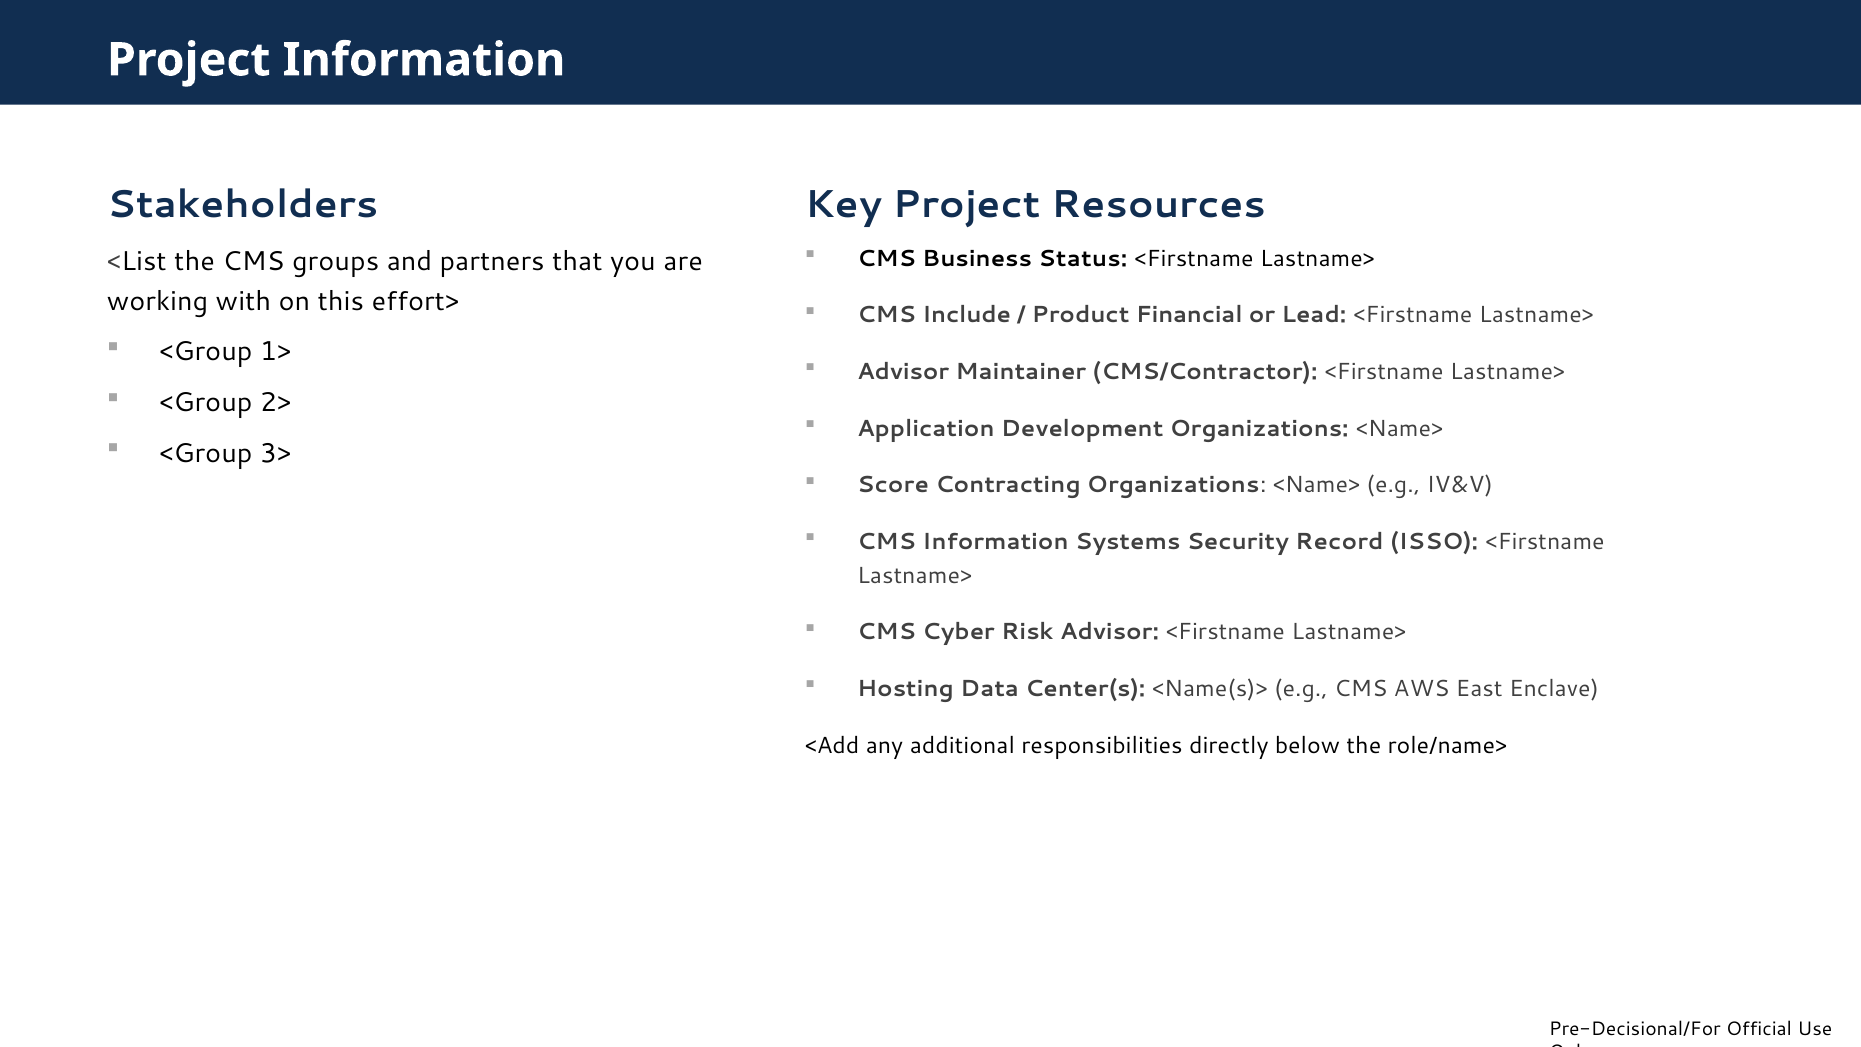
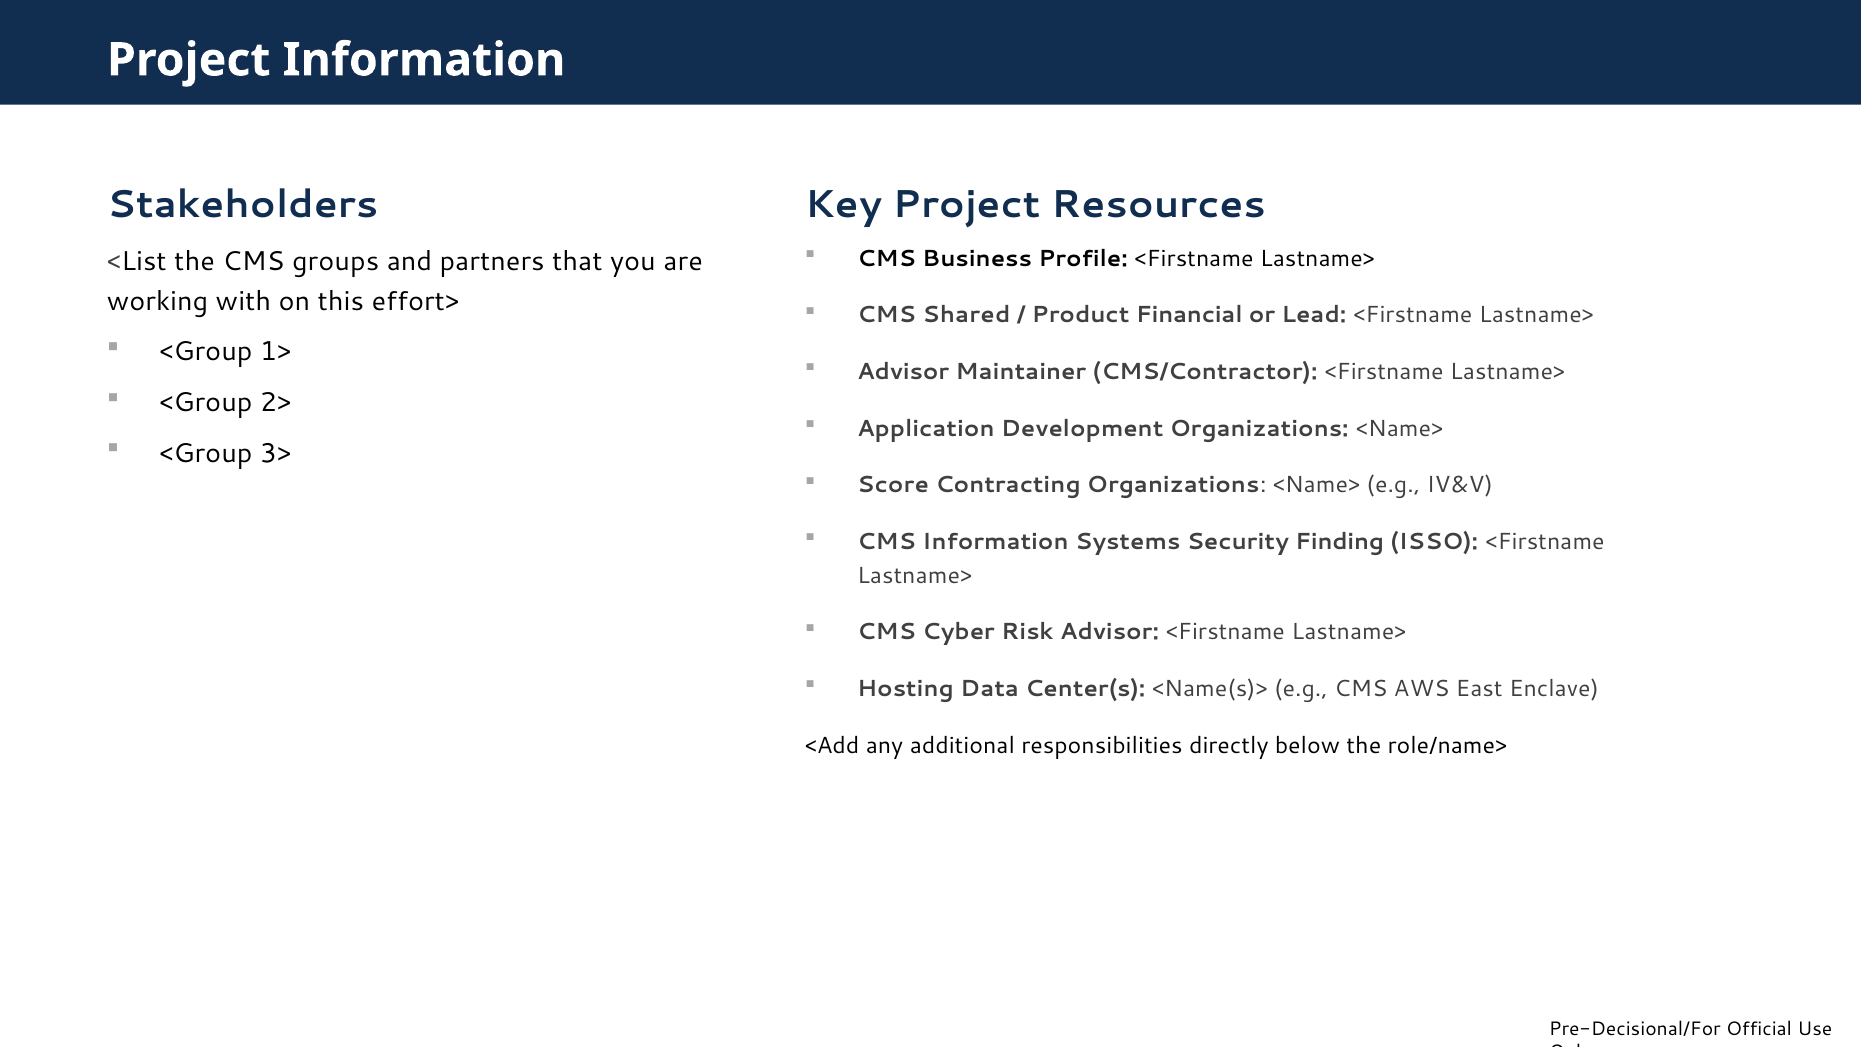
Status: Status -> Profile
Include: Include -> Shared
Record: Record -> Finding
